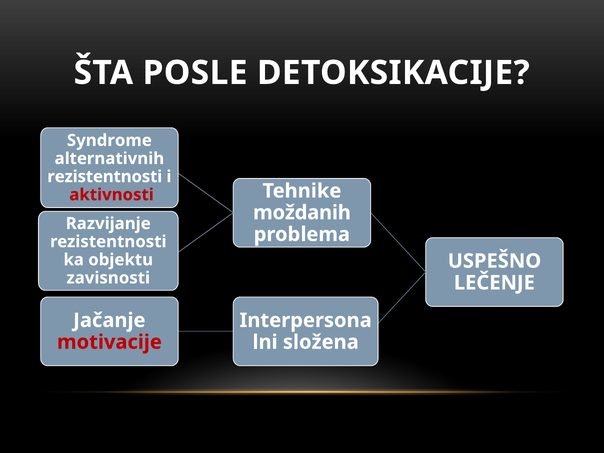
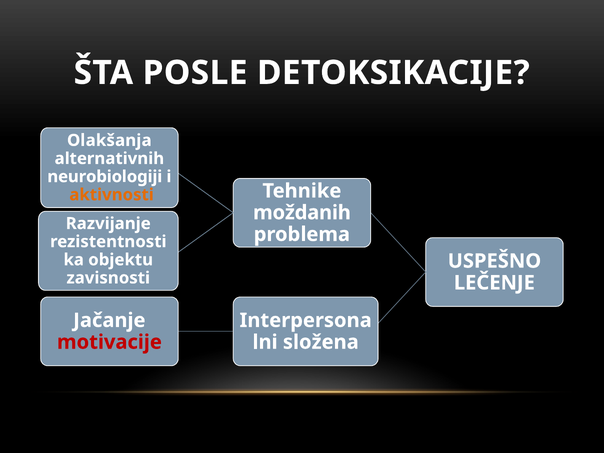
Syndrome: Syndrome -> Olakšanja
rezistentnosti at (105, 177): rezistentnosti -> neurobiologiji
aktivnosti colour: red -> orange
